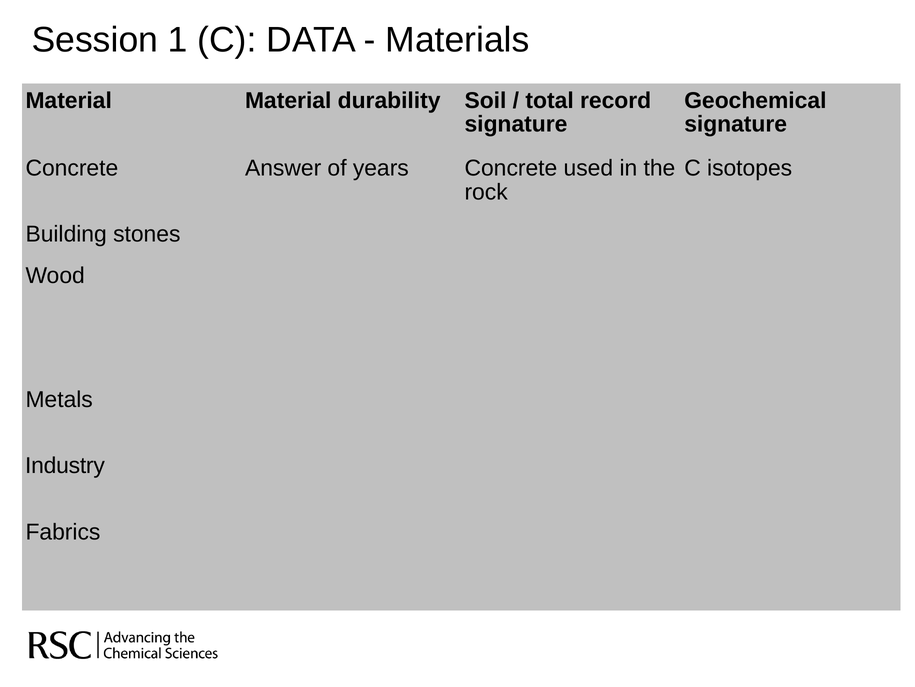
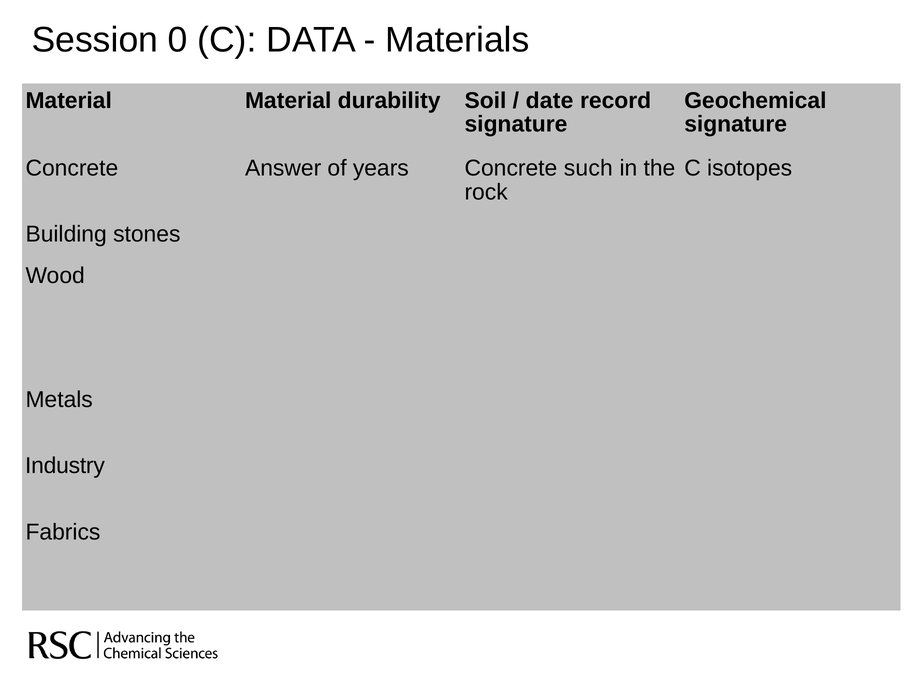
1: 1 -> 0
total: total -> date
used: used -> such
